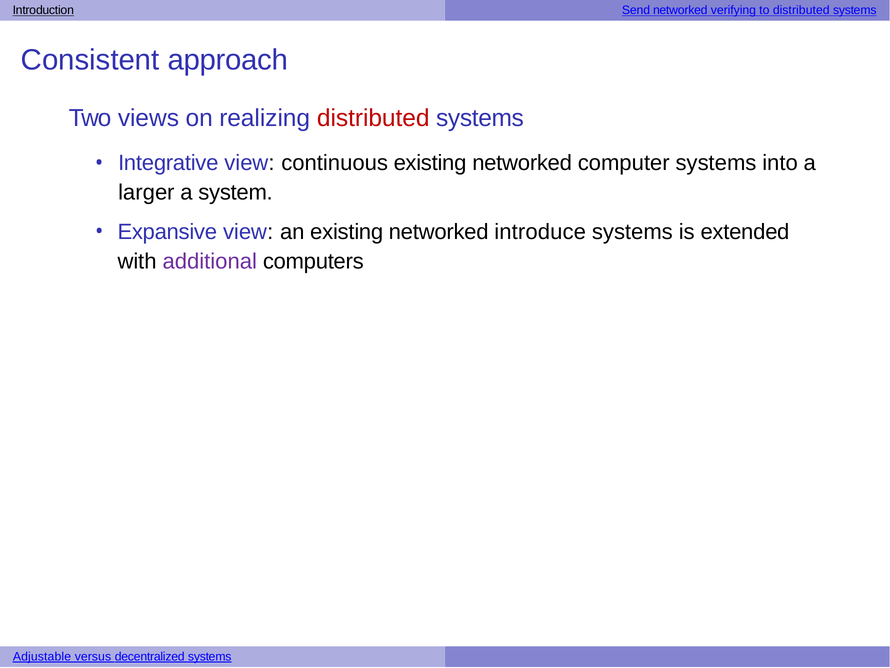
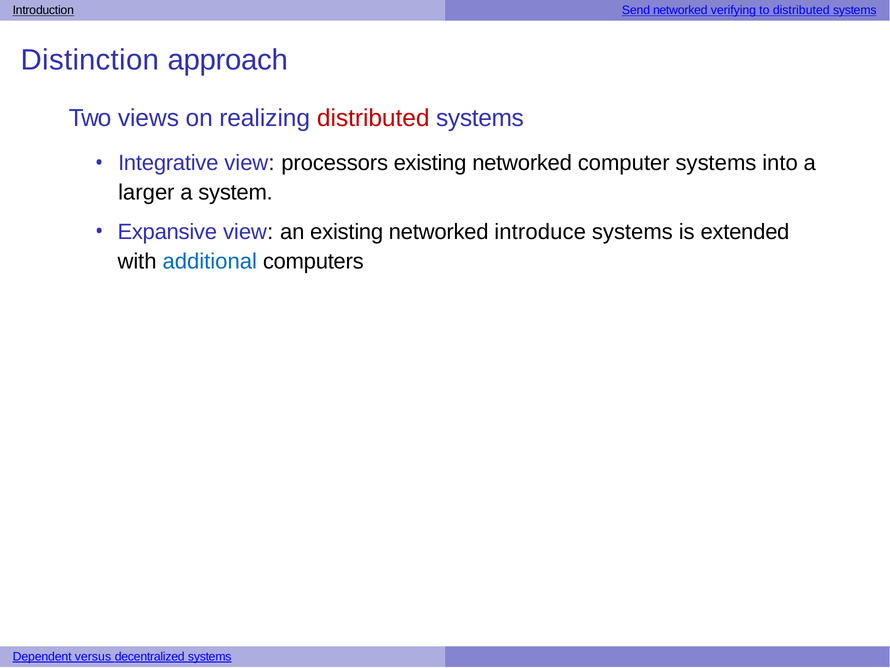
Consistent: Consistent -> Distinction
continuous: continuous -> processors
additional colour: purple -> blue
Adjustable: Adjustable -> Dependent
